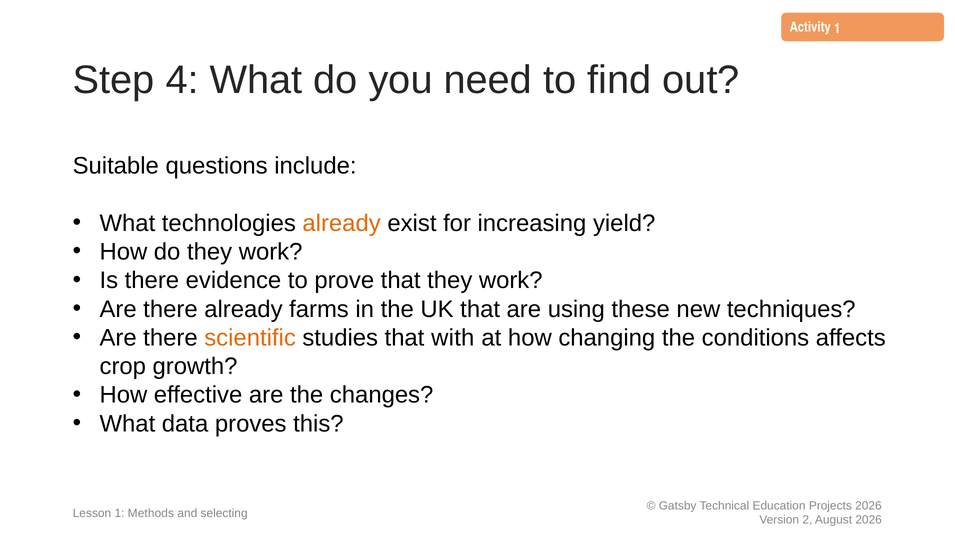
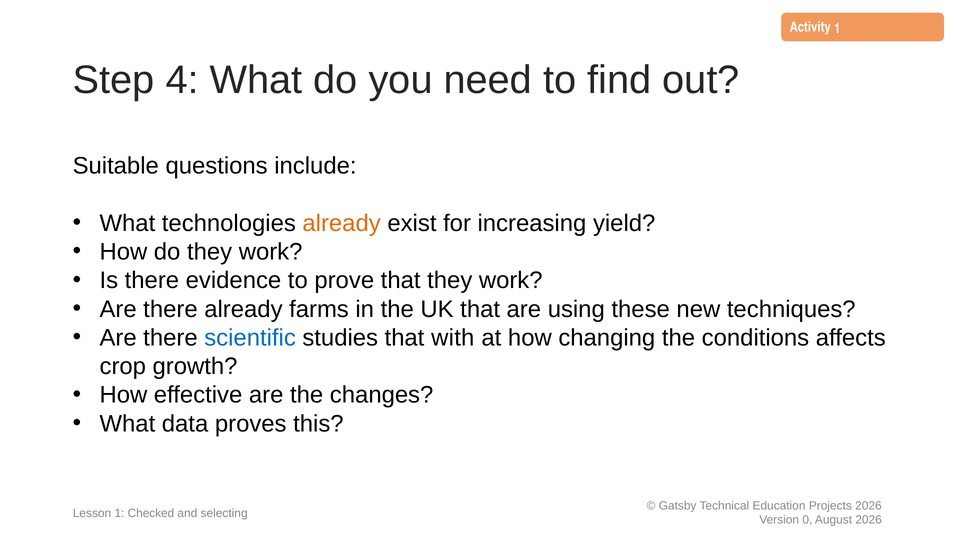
scientific colour: orange -> blue
Methods: Methods -> Checked
2: 2 -> 0
